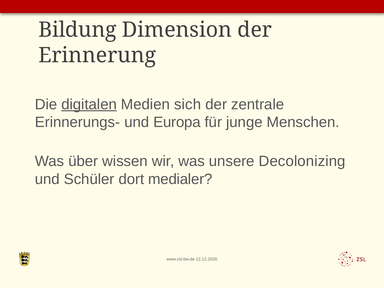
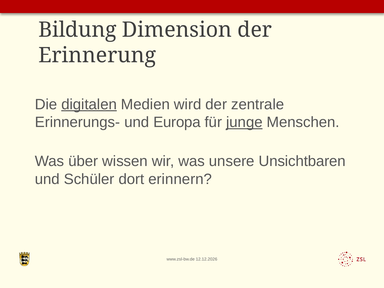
sich: sich -> wird
junge underline: none -> present
Decolonizing: Decolonizing -> Unsichtbaren
medialer: medialer -> erinnern
